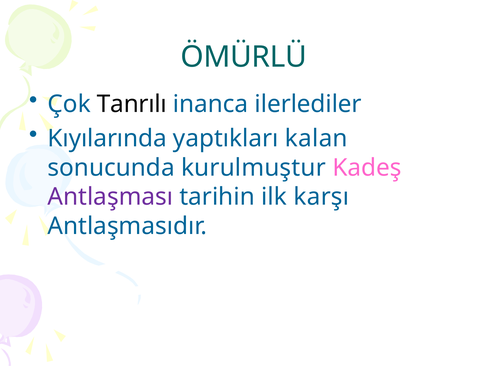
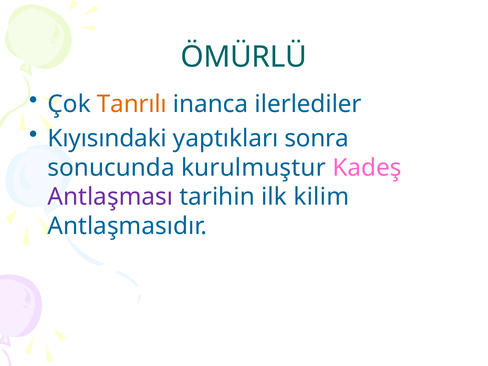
Tanrılı colour: black -> orange
Kıyılarında: Kıyılarında -> Kıyısındaki
kalan: kalan -> sonra
karşı: karşı -> kilim
